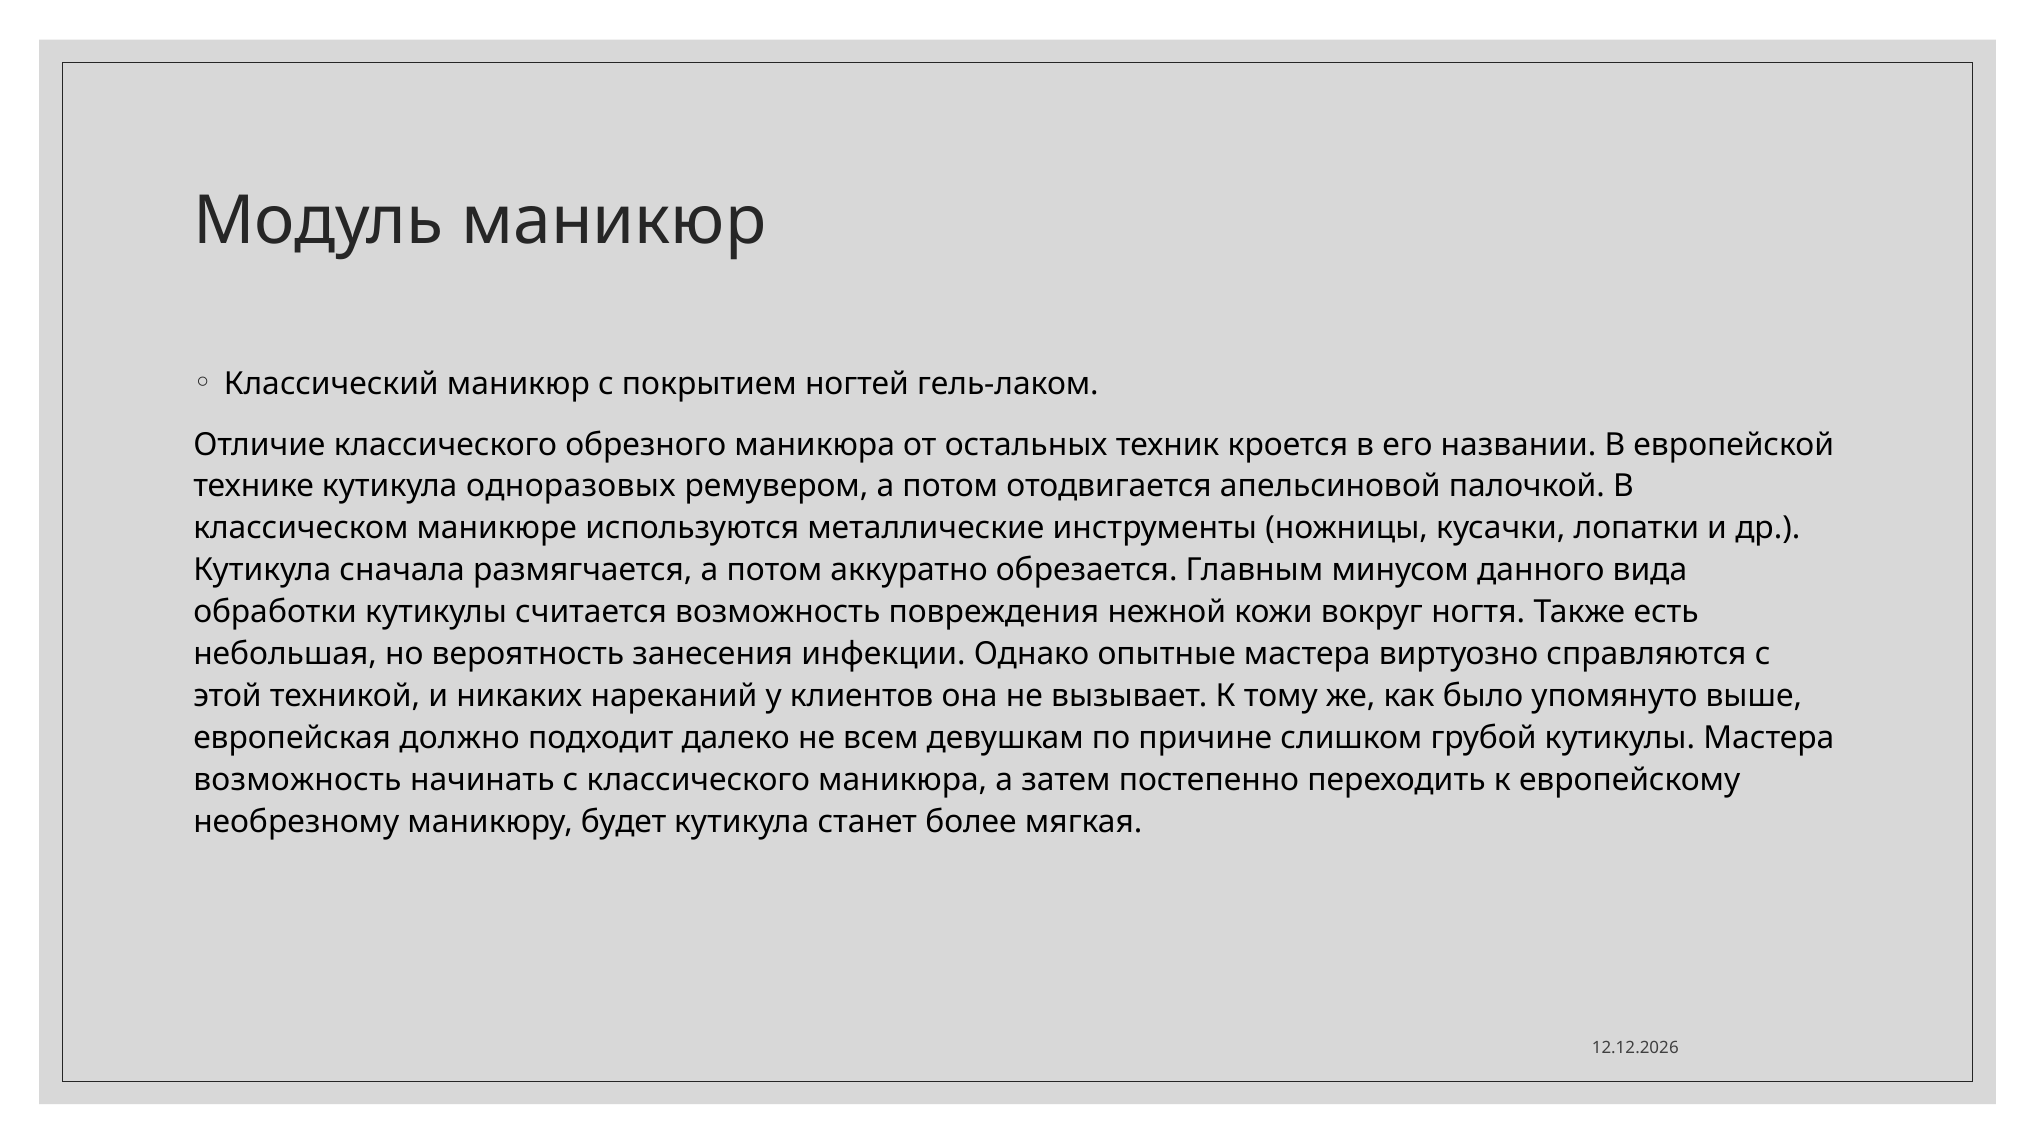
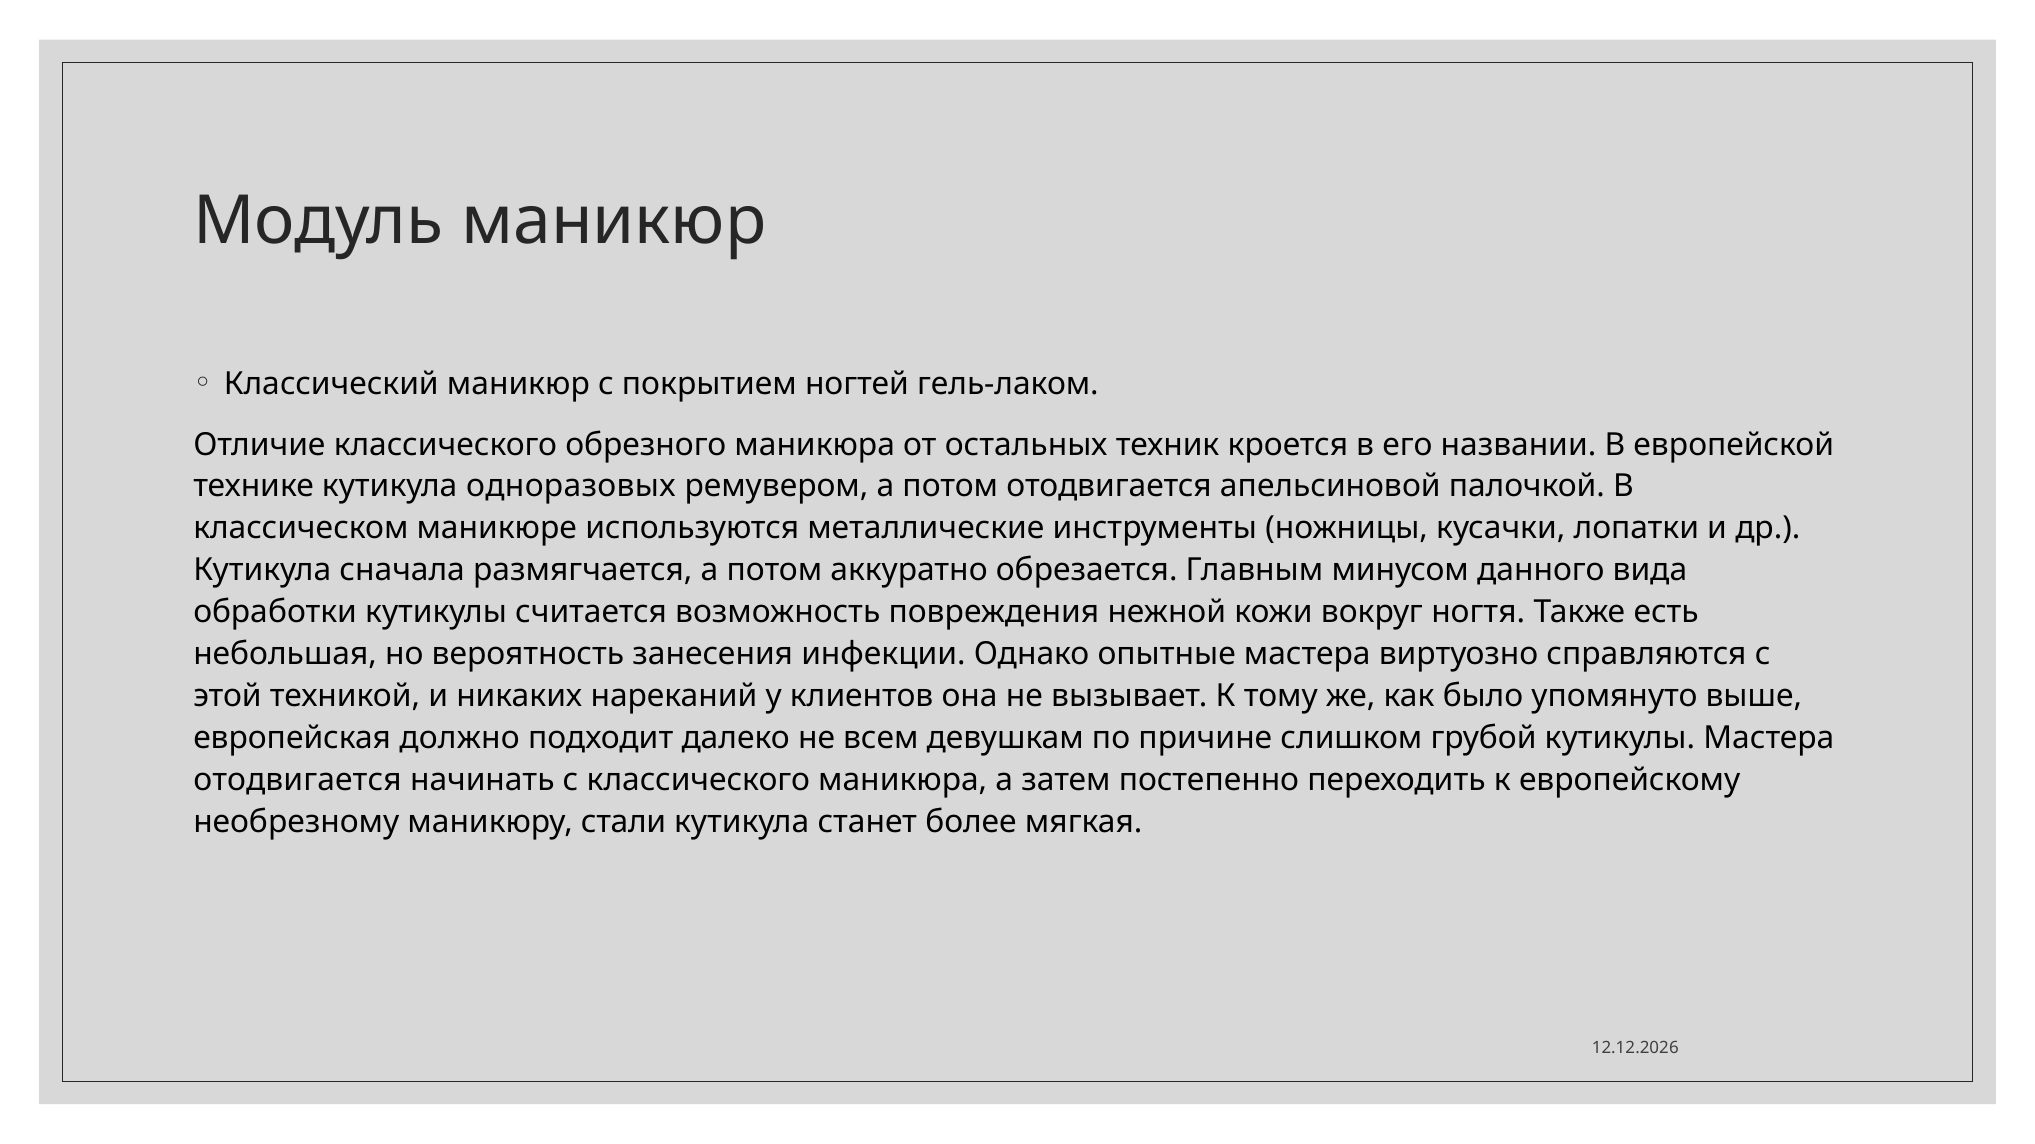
возможность at (297, 780): возможность -> отодвигается
будет: будет -> стали
